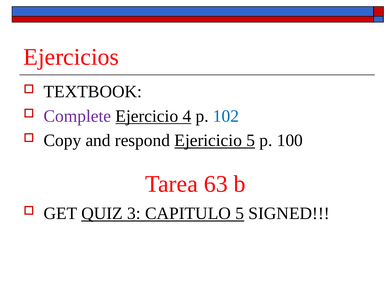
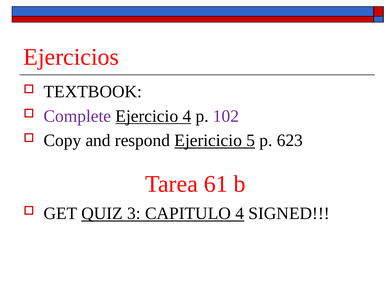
102 colour: blue -> purple
100: 100 -> 623
63: 63 -> 61
CAPITULO 5: 5 -> 4
